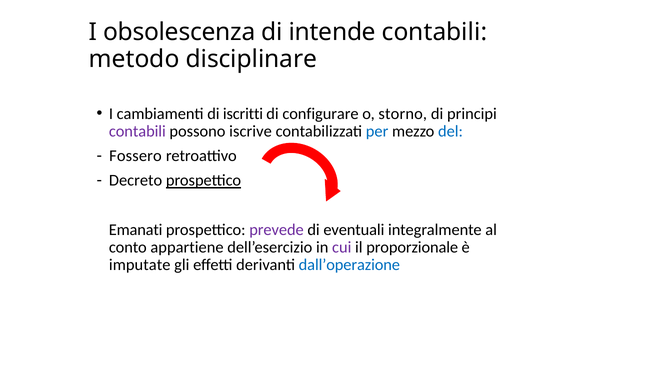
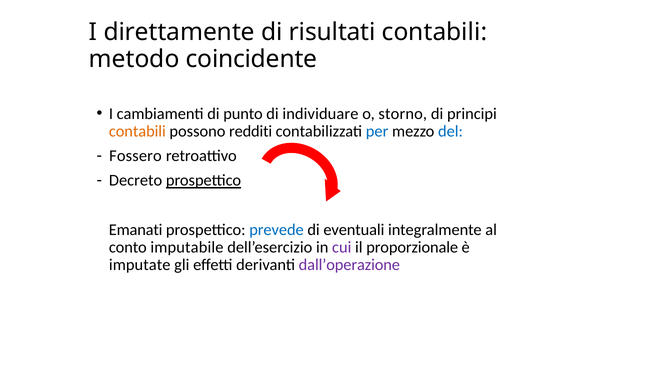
obsolescenza: obsolescenza -> direttamente
intende: intende -> risultati
disciplinare: disciplinare -> coincidente
iscritti: iscritti -> punto
configurare: configurare -> individuare
contabili at (137, 131) colour: purple -> orange
iscrive: iscrive -> redditi
prevede colour: purple -> blue
appartiene: appartiene -> imputabile
dall’operazione colour: blue -> purple
